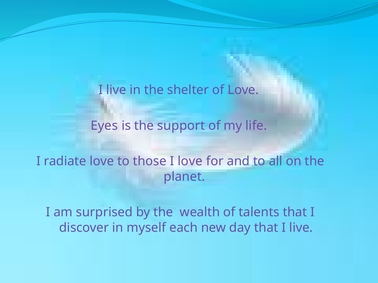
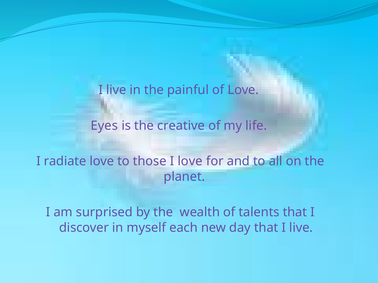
shelter: shelter -> painful
support: support -> creative
